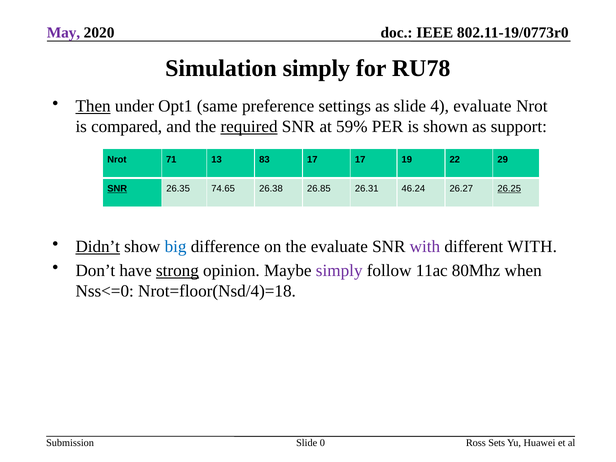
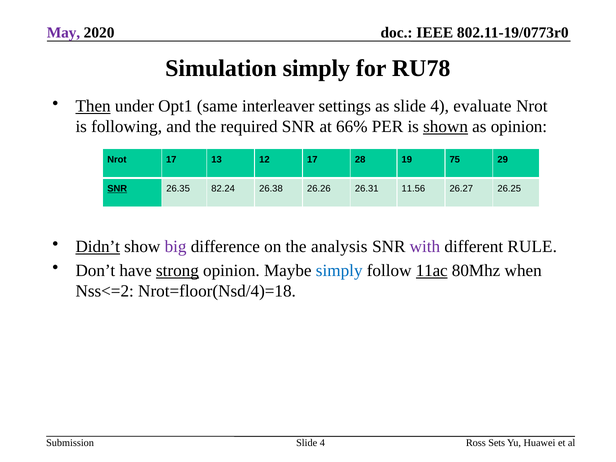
preference: preference -> interleaver
compared: compared -> following
required underline: present -> none
59%: 59% -> 66%
shown underline: none -> present
as support: support -> opinion
Nrot 71: 71 -> 17
83: 83 -> 12
17 17: 17 -> 28
22: 22 -> 75
74.65: 74.65 -> 82.24
26.85: 26.85 -> 26.26
46.24: 46.24 -> 11.56
26.25 underline: present -> none
big colour: blue -> purple
the evaluate: evaluate -> analysis
different WITH: WITH -> RULE
simply at (339, 271) colour: purple -> blue
11ac underline: none -> present
Nss<=0: Nss<=0 -> Nss<=2
0 at (322, 443): 0 -> 4
